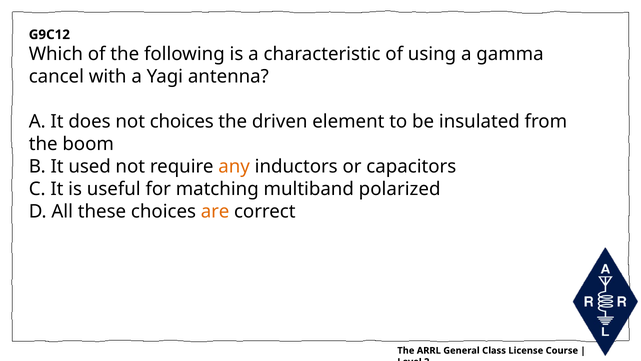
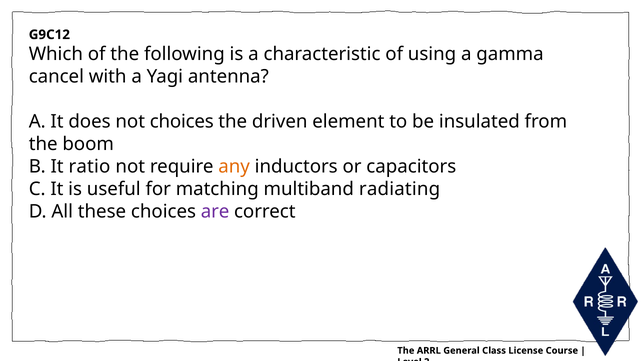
used: used -> ratio
polarized: polarized -> radiating
are colour: orange -> purple
